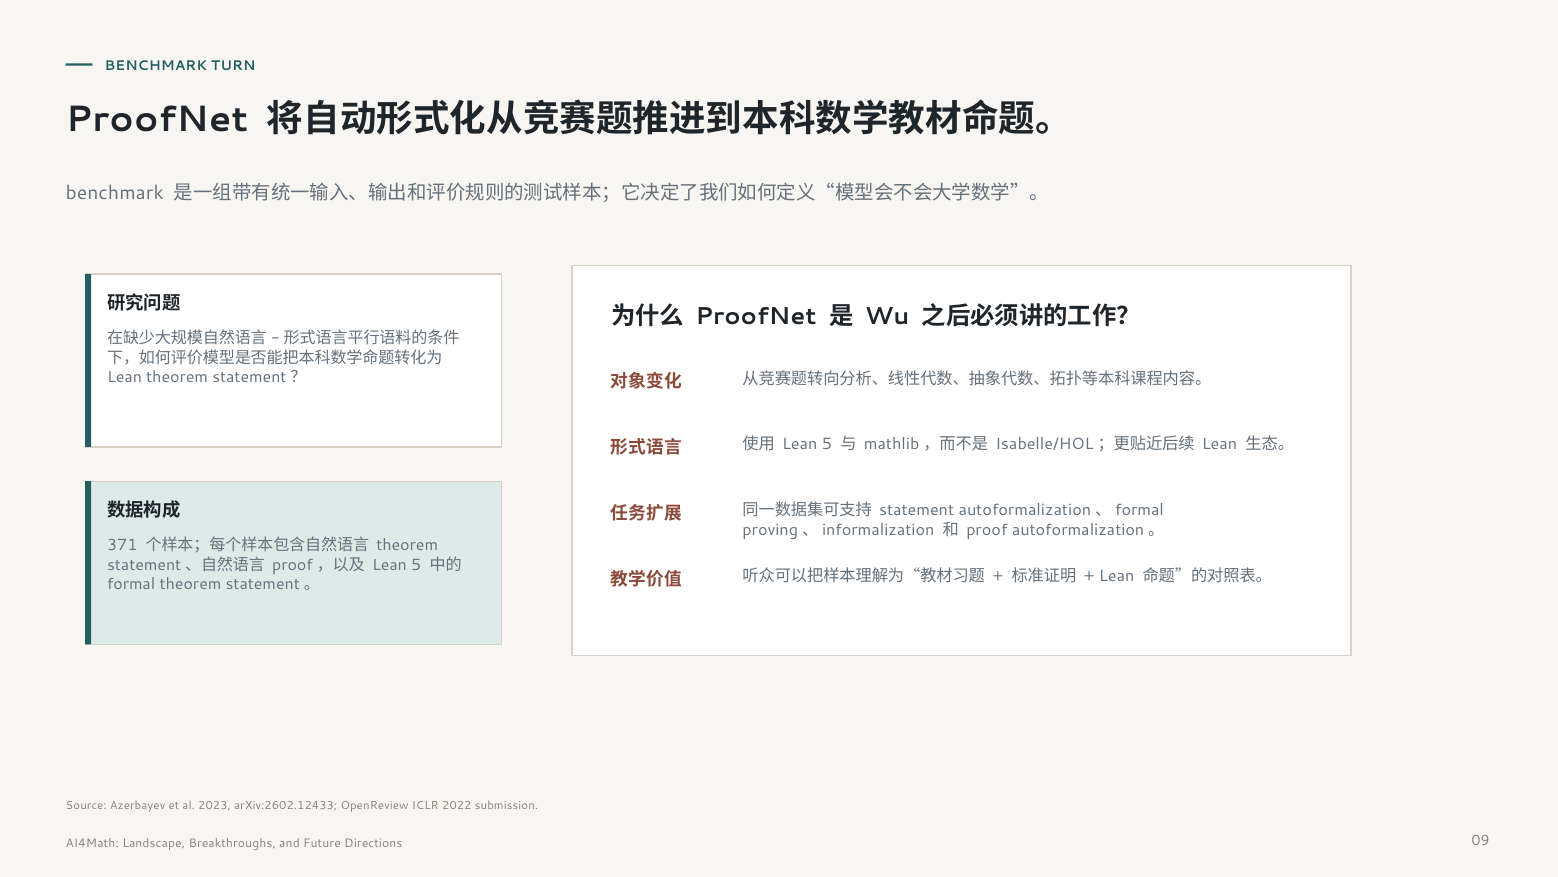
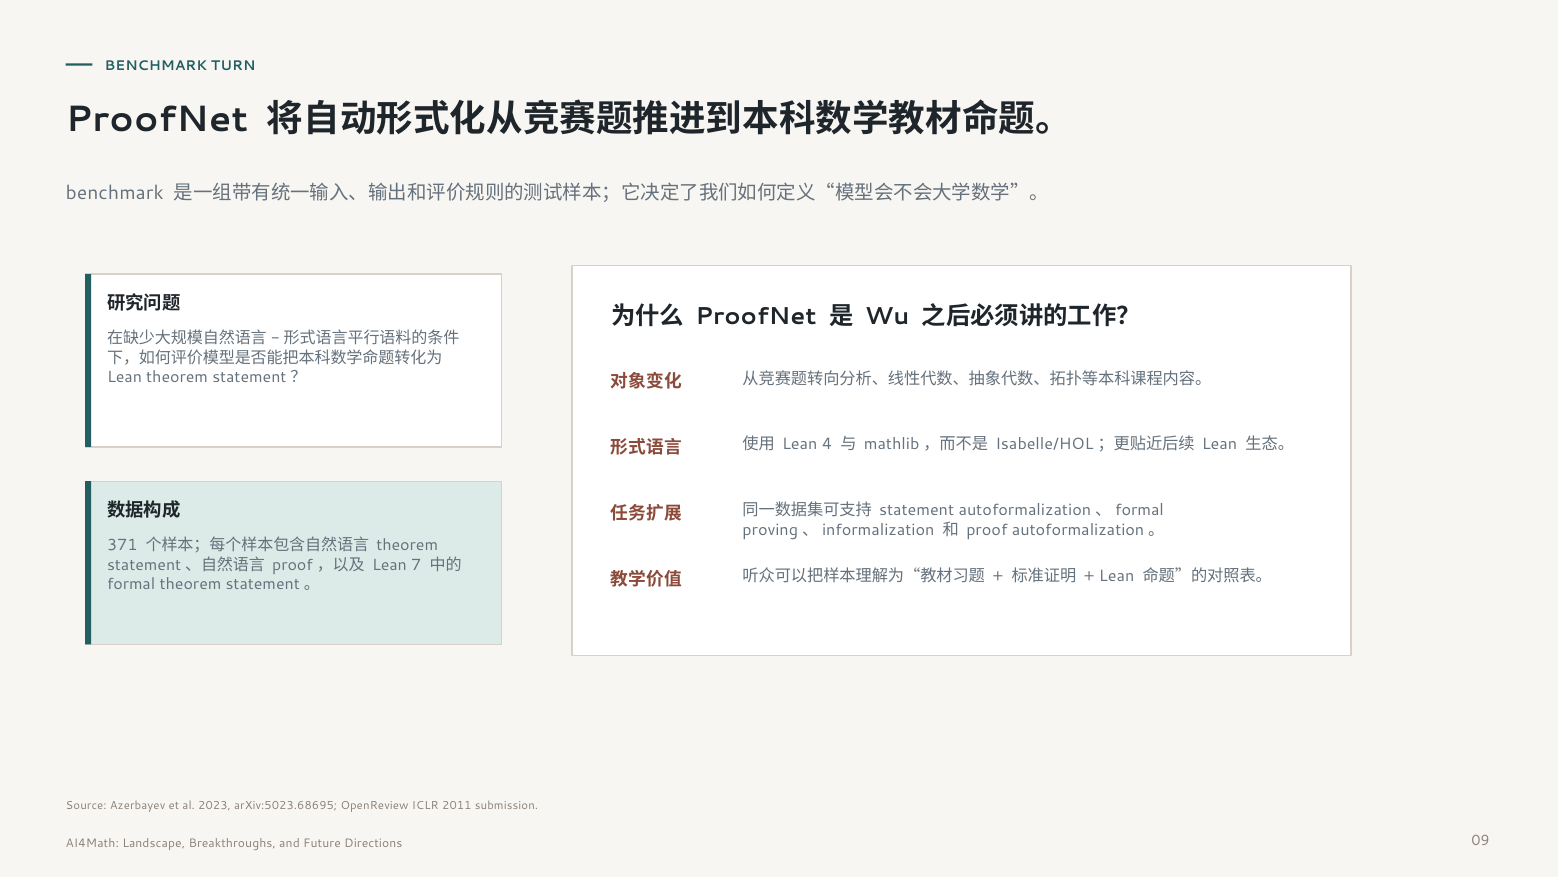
5 at (827, 444): 5 -> 4
5 at (416, 564): 5 -> 7
arXiv:2602.12433: arXiv:2602.12433 -> arXiv:5023.68695
2022: 2022 -> 2011
